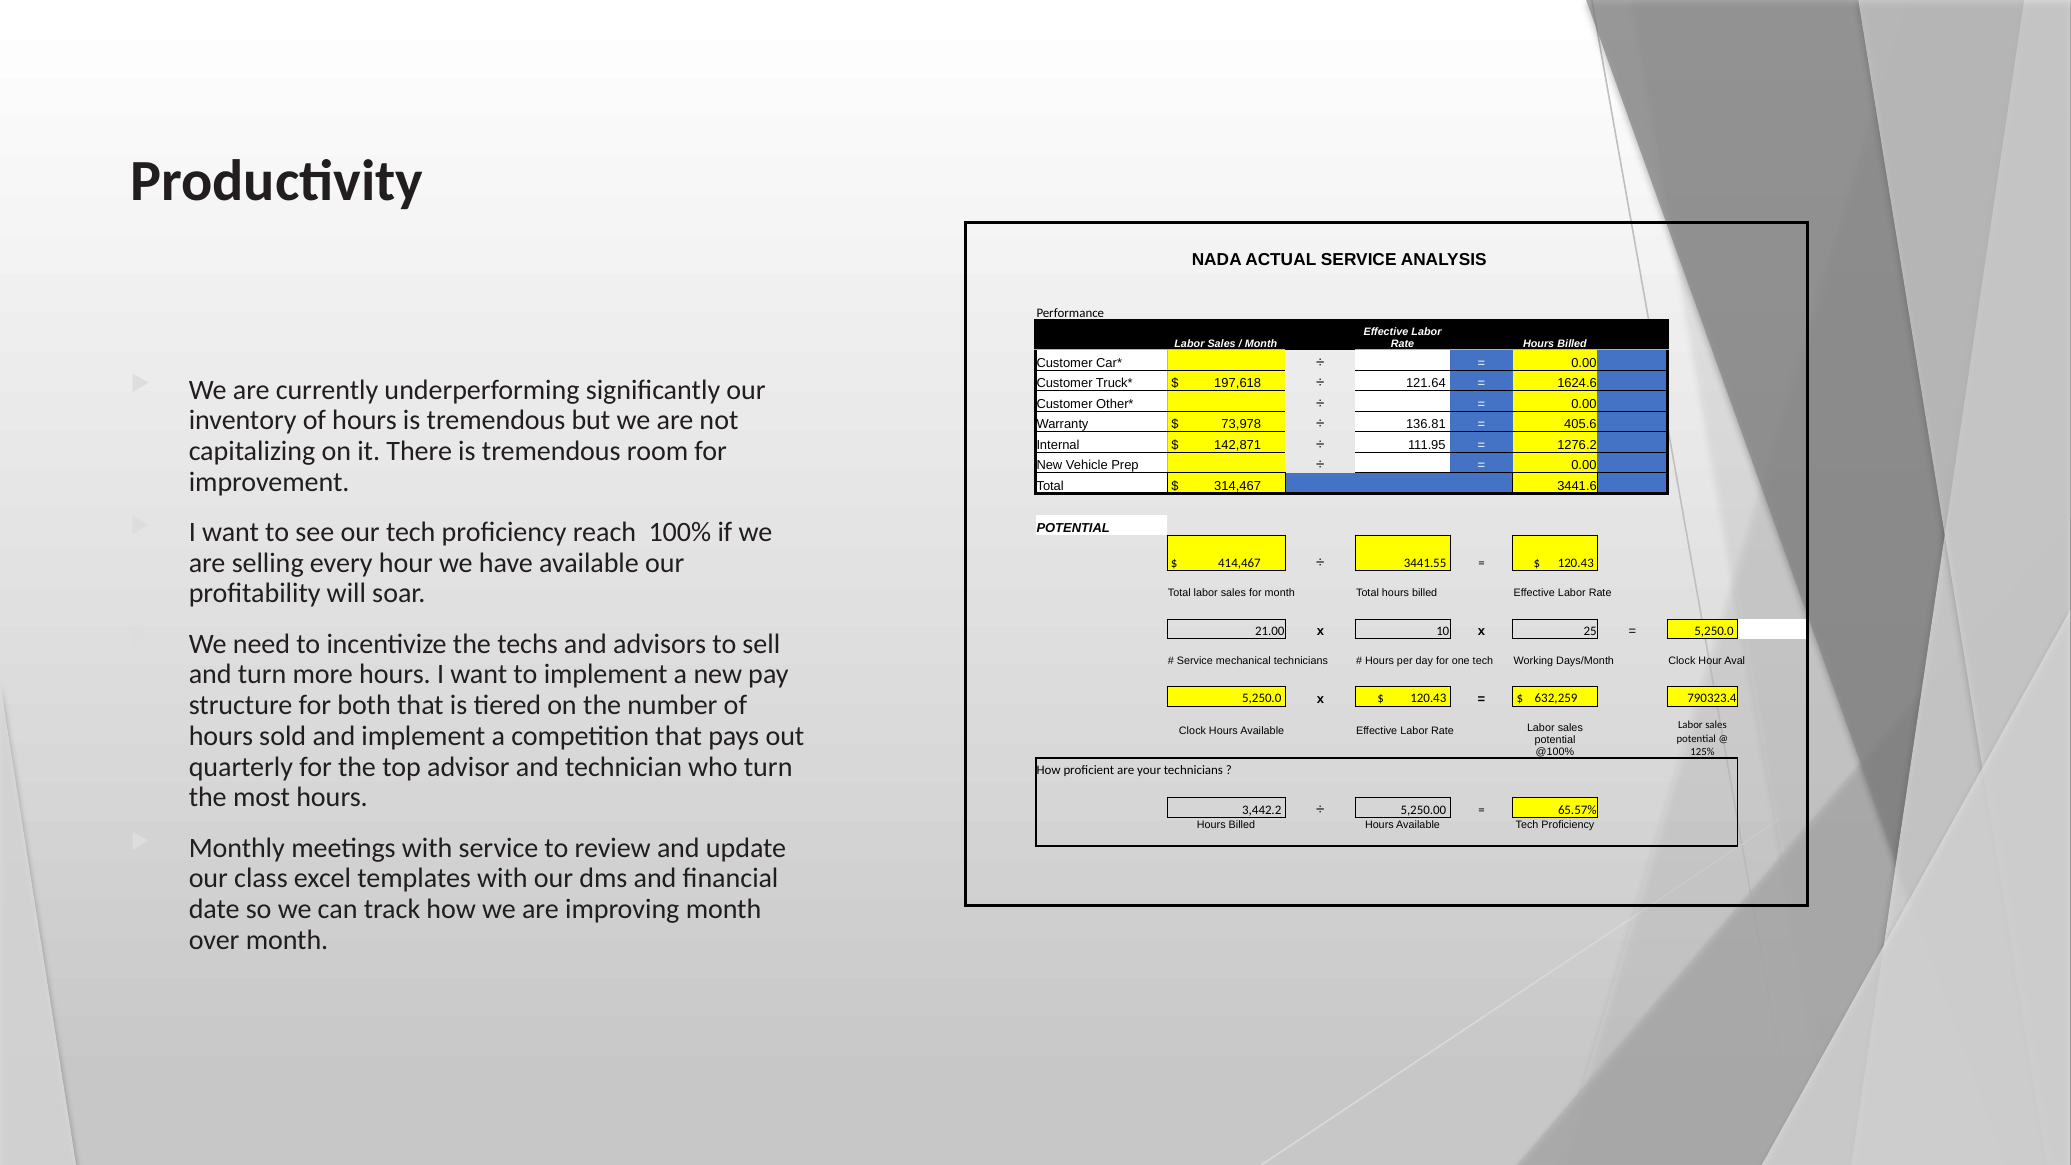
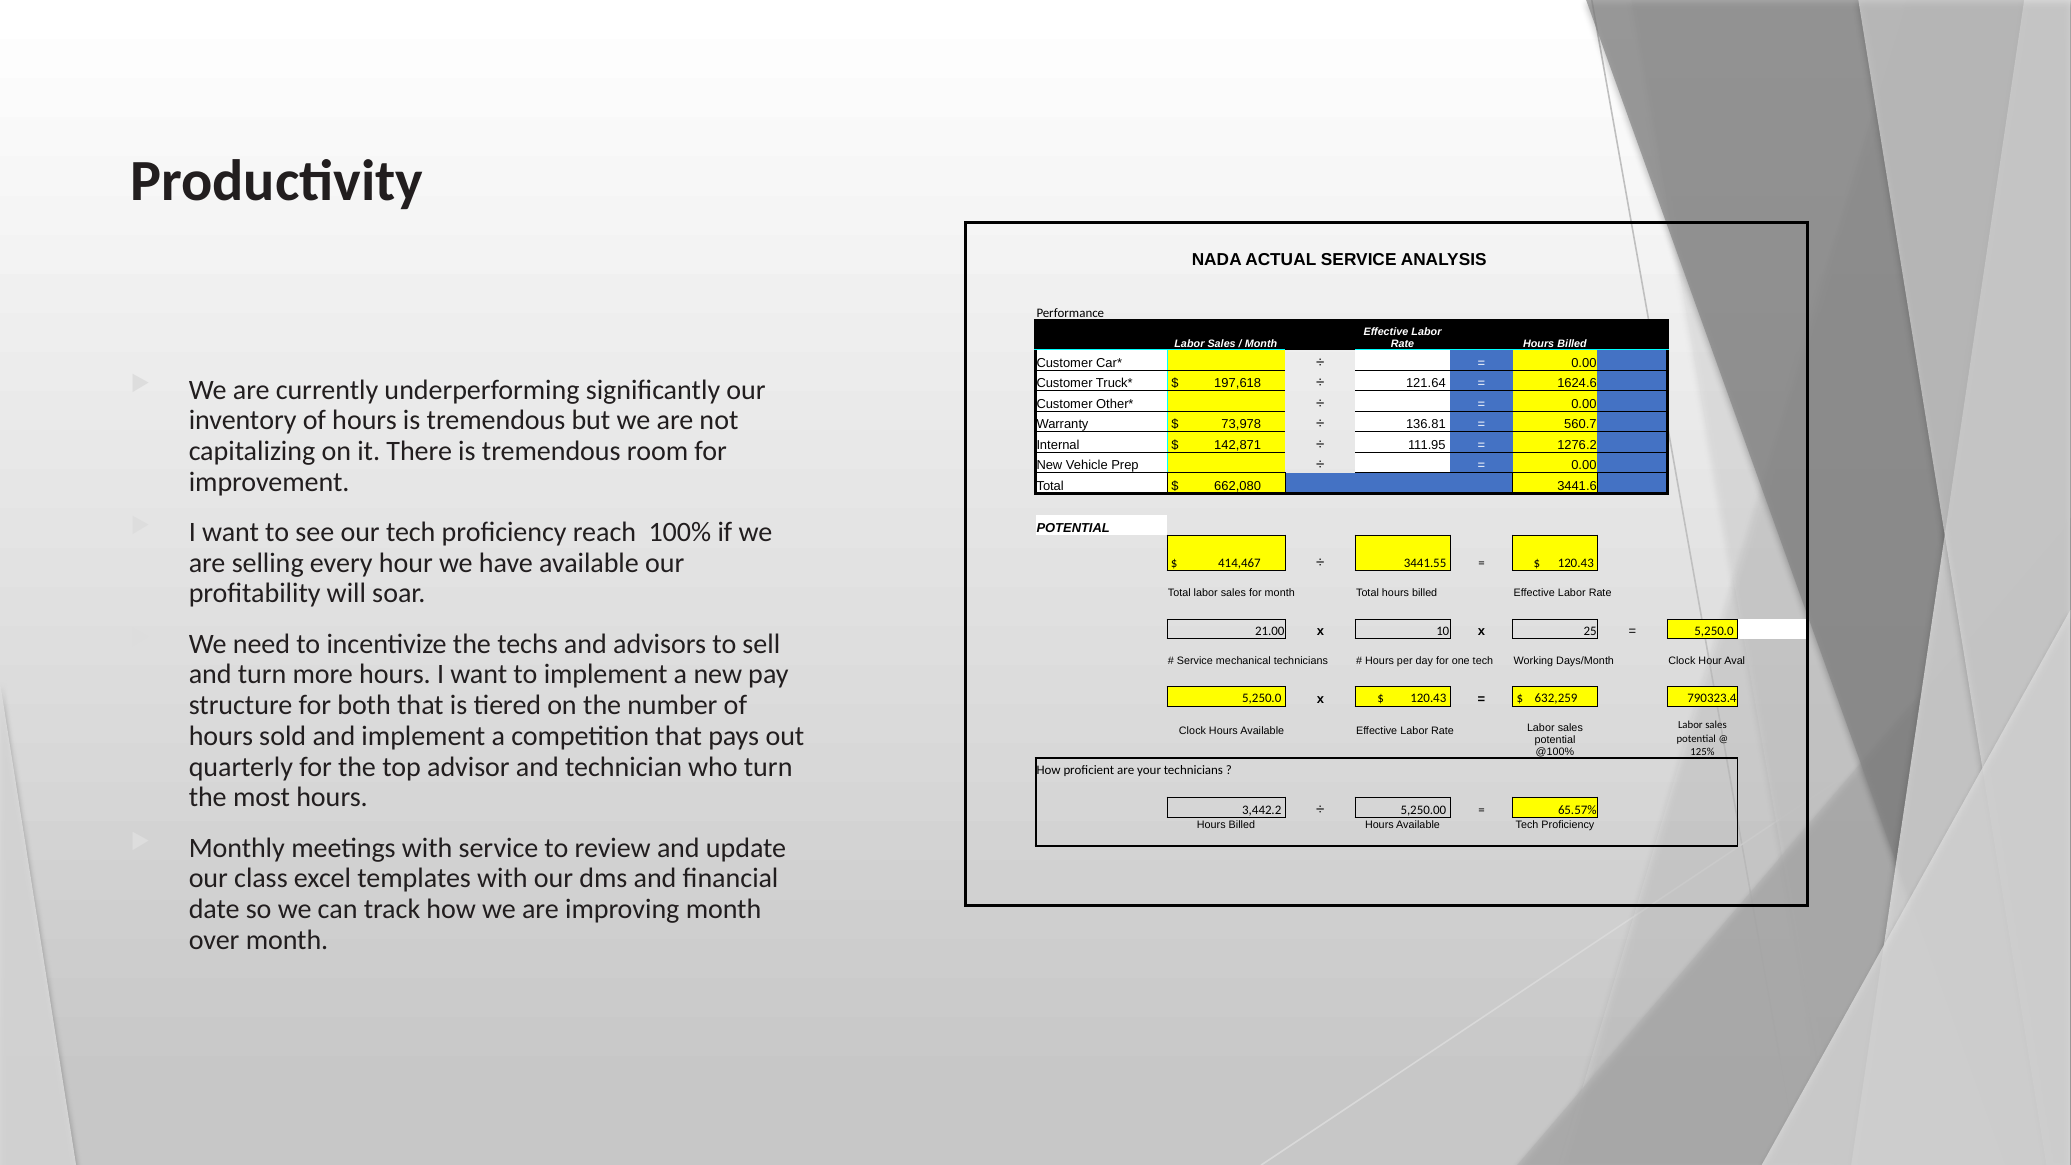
405.6: 405.6 -> 560.7
314,467: 314,467 -> 662,080
